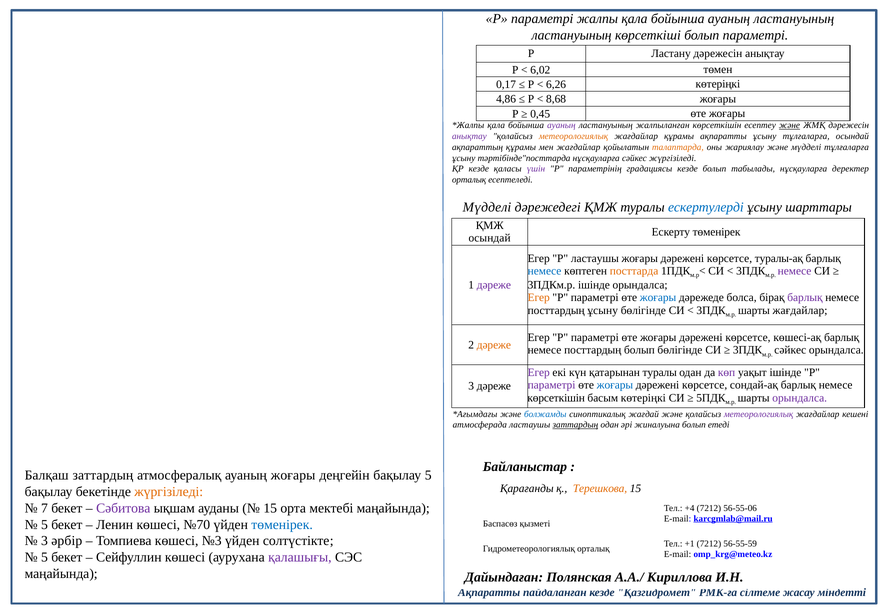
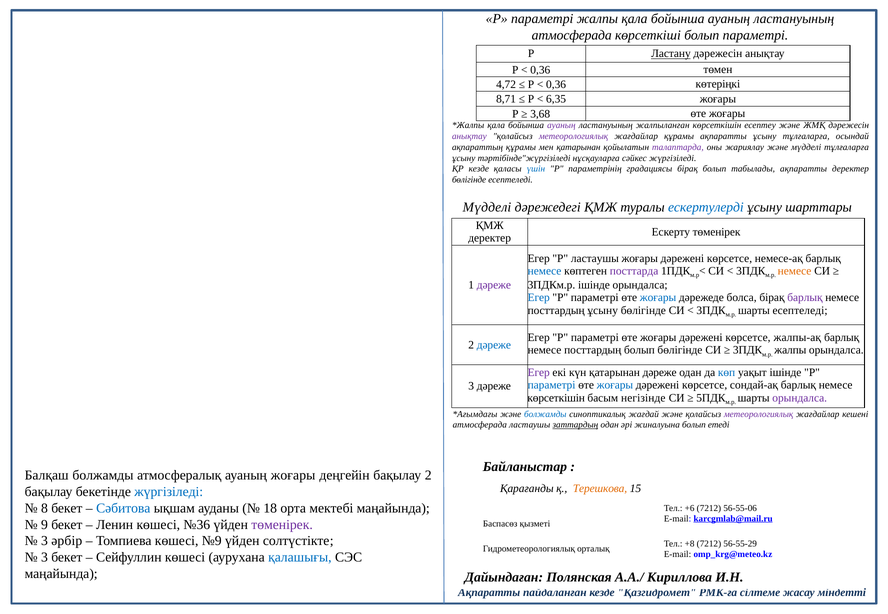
ластануының at (572, 35): ластануының -> атмосферада
Ластану underline: none -> present
6,02 at (540, 70): 6,02 -> 0,36
0,17: 0,17 -> 4,72
6,26 at (556, 85): 6,26 -> 0,36
4,86: 4,86 -> 8,71
8,68: 8,68 -> 6,35
0,45: 0,45 -> 3,68
және at (789, 126) underline: present -> none
метеорологиялық at (573, 136) colour: orange -> purple
мен жағдайлар: жағдайлар -> қатарынан
талаптарда colour: orange -> purple
тәртібінде"посттарда: тәртібінде"посттарда -> тәртібінде"жүргізіледі
үшін colour: purple -> blue
градациясы кезде: кезде -> бірақ
табылады нұсқауларға: нұсқауларға -> ақпаратты
орталық at (469, 180): орталық -> бөлігінде
осындай at (490, 238): осындай -> деректер
туралы-ақ: туралы-ақ -> немесе-ақ
посттарда colour: orange -> purple
немесе at (794, 271) colour: purple -> orange
Егер at (539, 298) colour: orange -> blue
шарты жағдайлар: жағдайлар -> есептеледі
көшесі-ақ: көшесі-ақ -> жалпы-ақ
дәреже at (494, 345) colour: orange -> blue
сәйкес at (790, 351): сәйкес -> жалпы
қатарынан туралы: туралы -> дәреже
көп colour: purple -> blue
параметрі at (552, 386) colour: purple -> blue
басым көтеріңкі: көтеріңкі -> негізінде
Балқаш заттардың: заттардың -> болжамды
бақылау 5: 5 -> 2
жүргізіледі at (169, 492) colour: orange -> blue
7: 7 -> 8
Сәбитова colour: purple -> blue
15 at (270, 509): 15 -> 18
+4: +4 -> +6
5 at (44, 525): 5 -> 9
№70: №70 -> №36
төменірек at (282, 525) colour: blue -> purple
№3: №3 -> №9
+1: +1 -> +8
56-55-59: 56-55-59 -> 56-55-29
5 at (44, 558): 5 -> 3
қалашығы colour: purple -> blue
